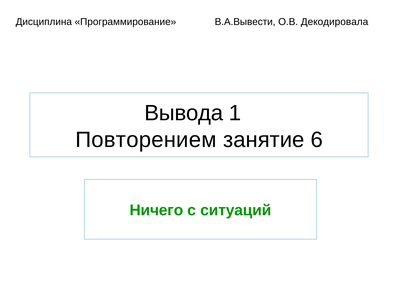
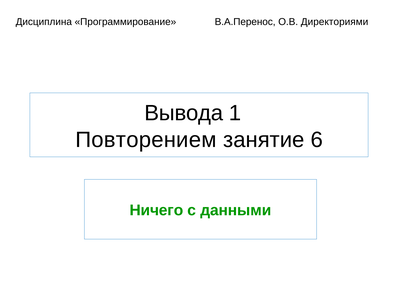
В.А.Вывести: В.А.Вывести -> В.А.Перенос
Декодировала: Декодировала -> Директориями
ситуаций: ситуаций -> данными
